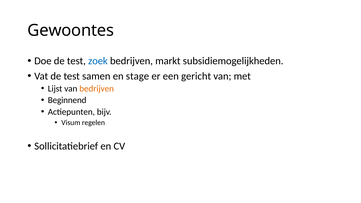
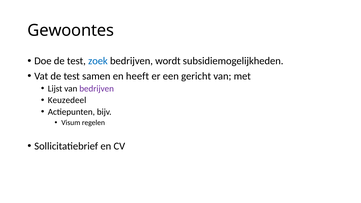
markt: markt -> wordt
stage: stage -> heeft
bedrijven at (97, 89) colour: orange -> purple
Beginnend: Beginnend -> Keuzedeel
